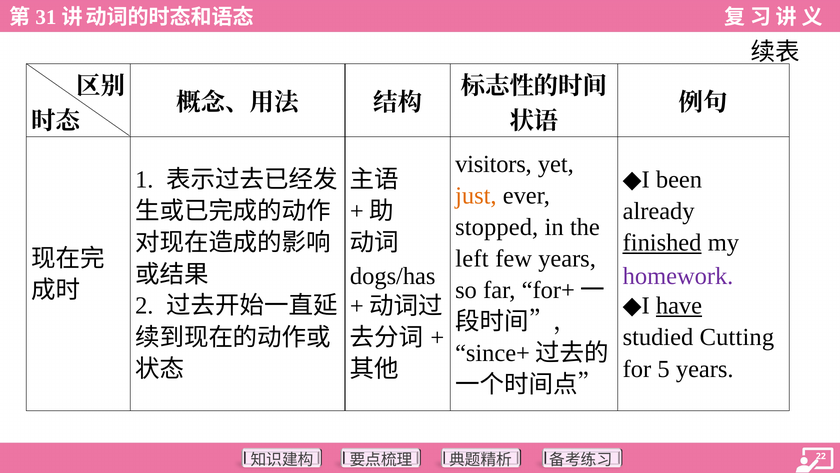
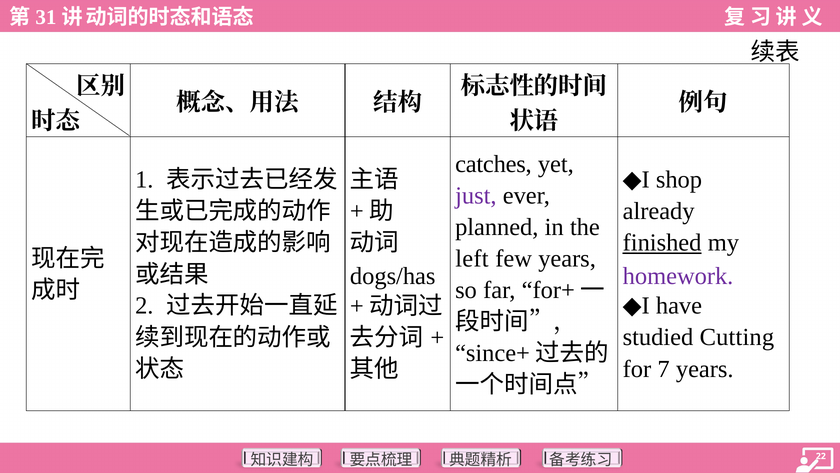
visitors: visitors -> catches
been: been -> shop
just colour: orange -> purple
stopped: stopped -> planned
have underline: present -> none
5: 5 -> 7
